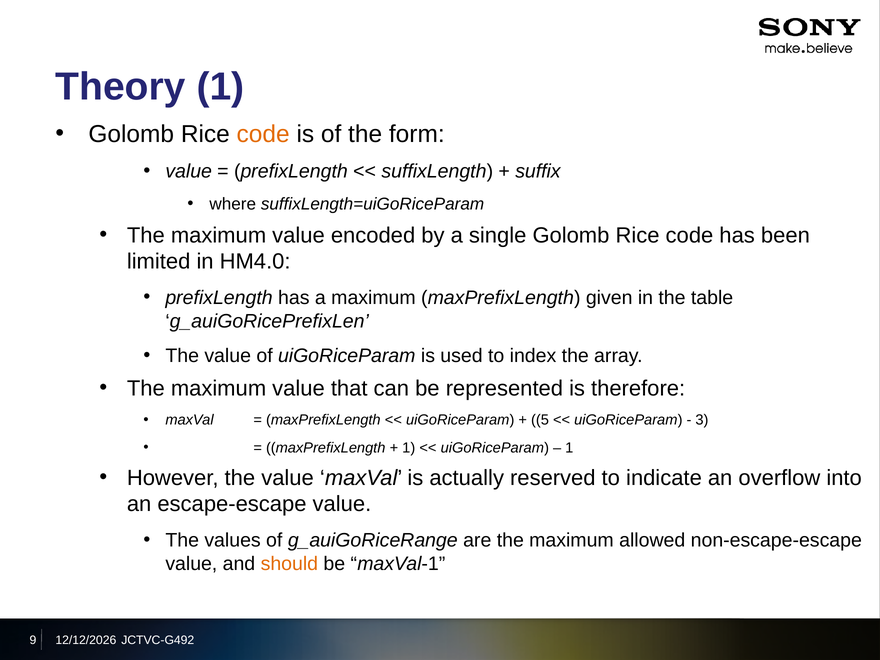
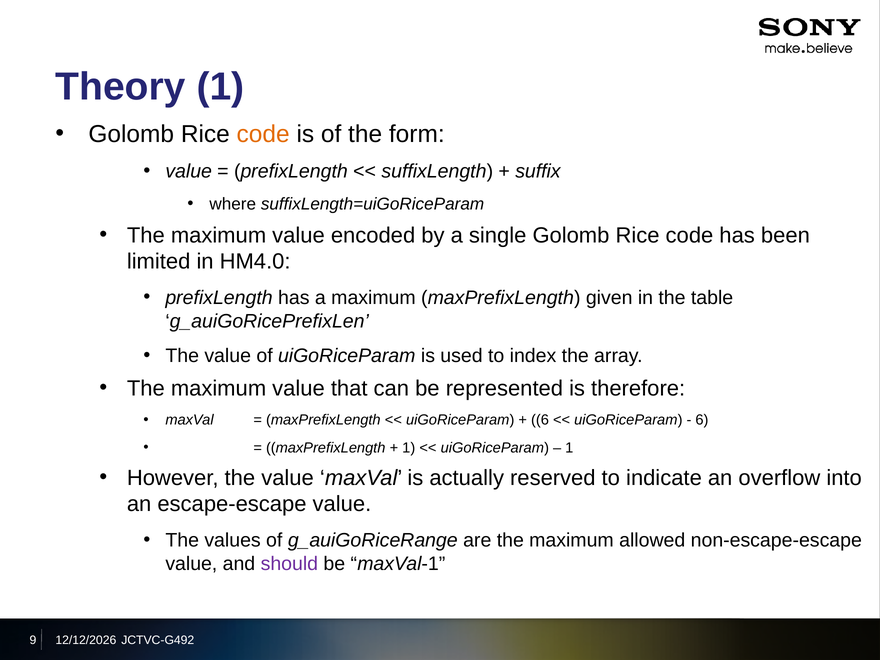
5 at (540, 420): 5 -> 6
3 at (702, 420): 3 -> 6
should colour: orange -> purple
